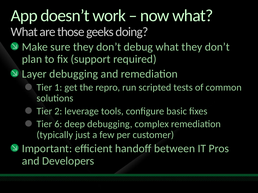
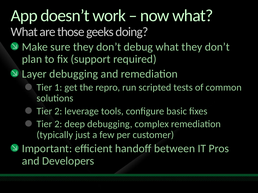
6 at (58, 124): 6 -> 2
